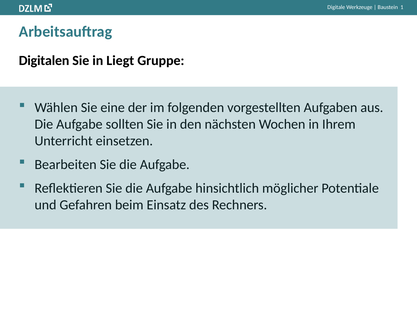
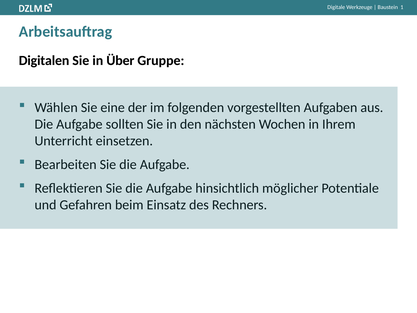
Liegt: Liegt -> Über
